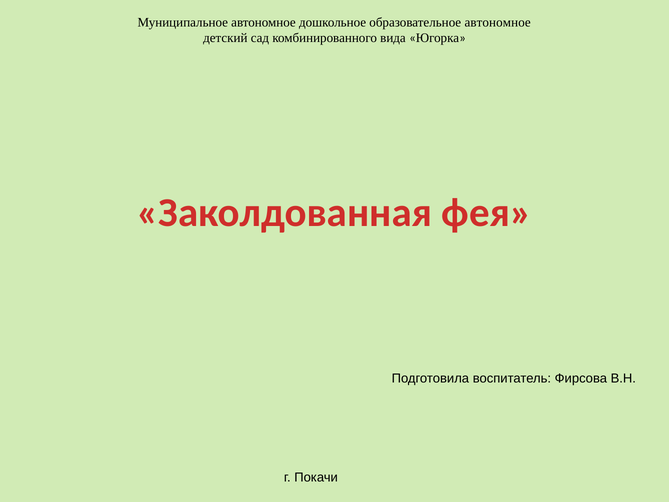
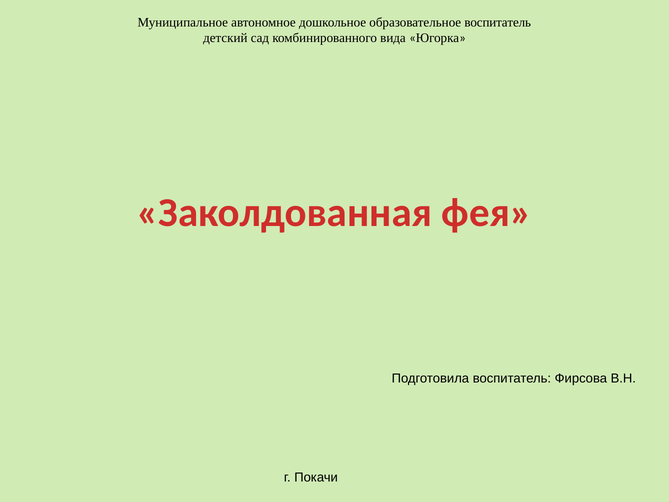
образовательное автономное: автономное -> воспитатель
